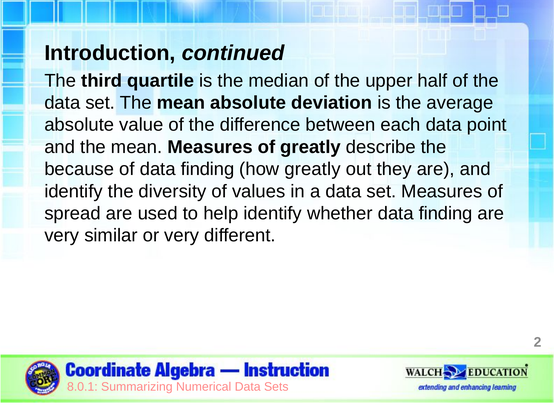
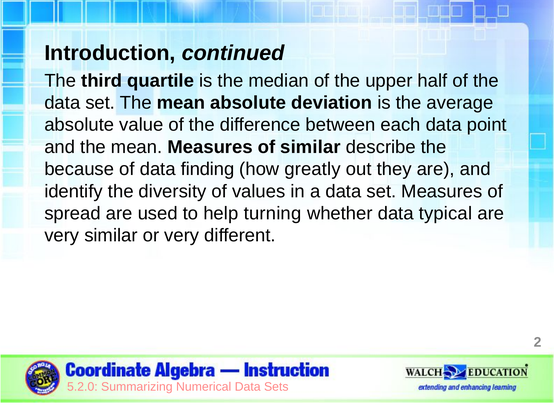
of greatly: greatly -> similar
help identify: identify -> turning
whether data finding: finding -> typical
8.0.1: 8.0.1 -> 5.2.0
